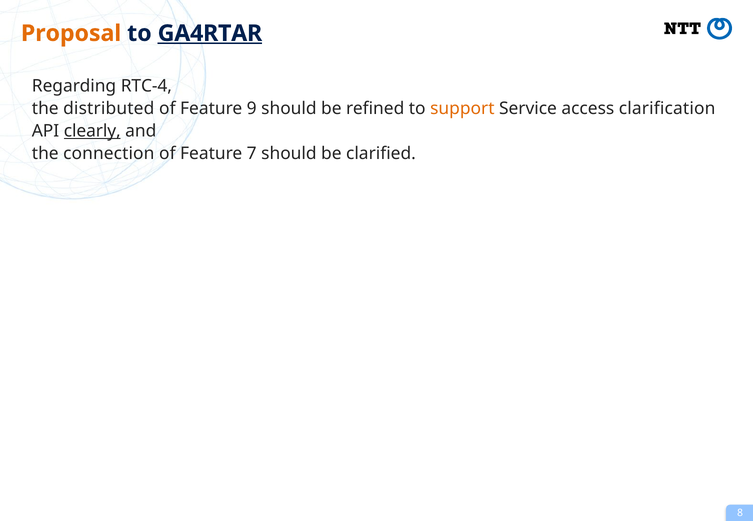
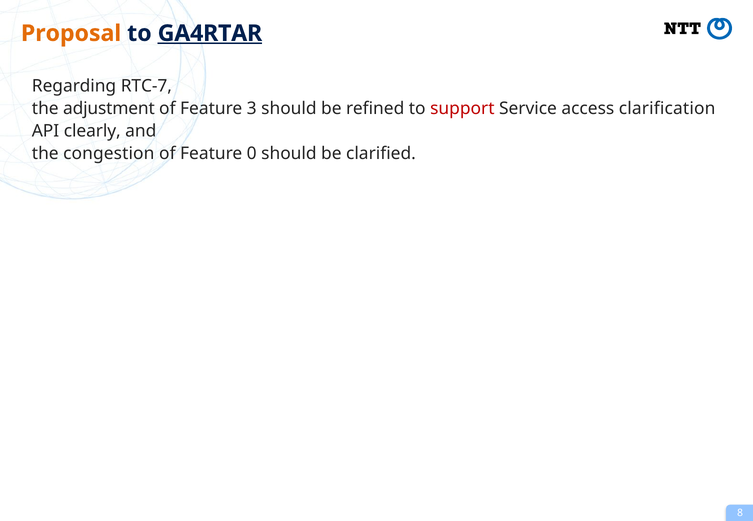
RTC-4: RTC-4 -> RTC-7
distributed: distributed -> adjustment
9: 9 -> 3
support colour: orange -> red
clearly underline: present -> none
connection: connection -> congestion
7: 7 -> 0
